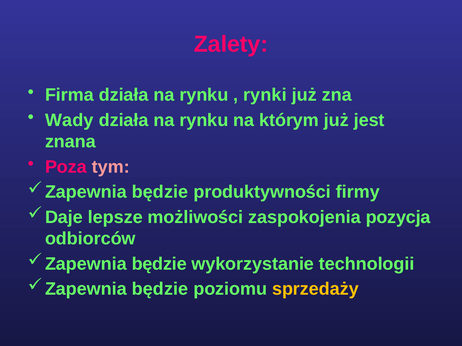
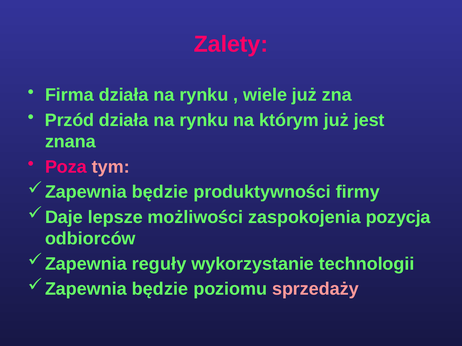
rynki: rynki -> wiele
Wady: Wady -> Przód
będzie at (159, 264): będzie -> reguły
sprzedaży colour: yellow -> pink
